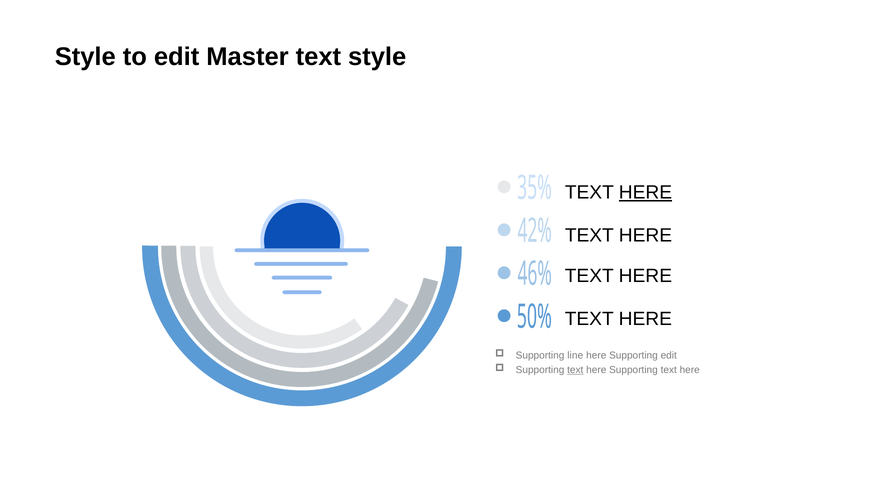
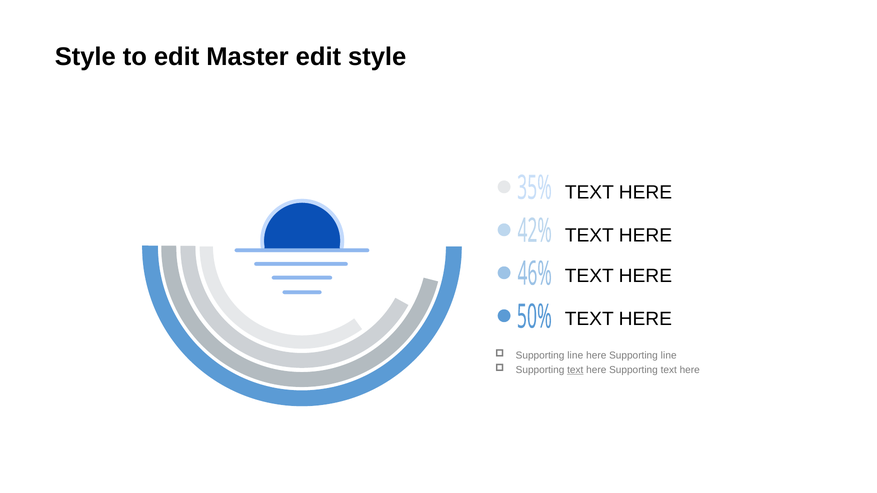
Master text: text -> edit
HERE at (645, 193) underline: present -> none
here Supporting edit: edit -> line
